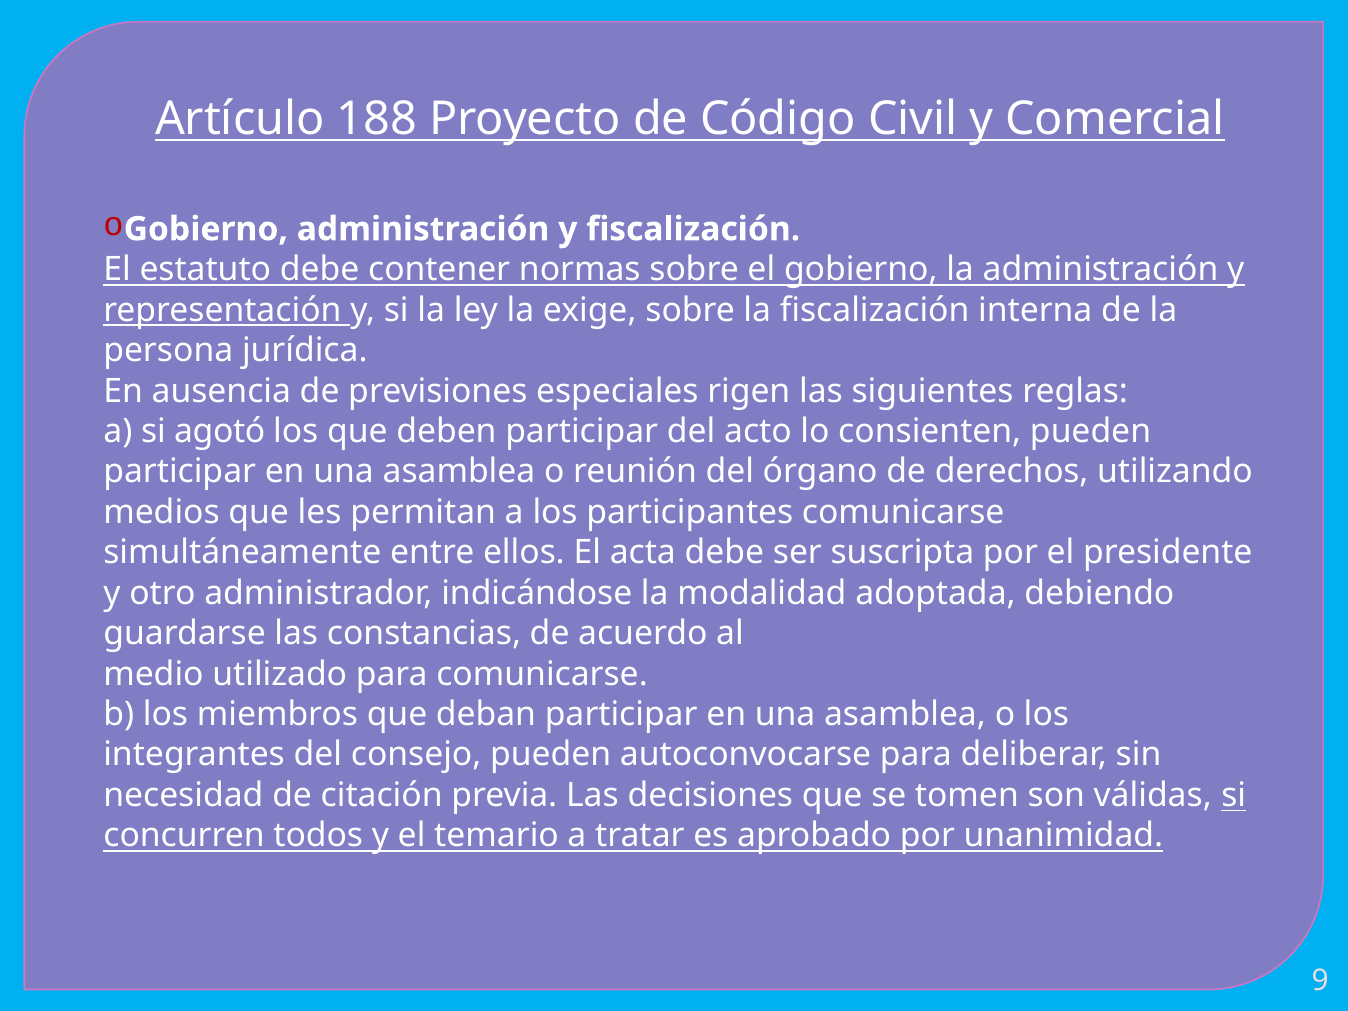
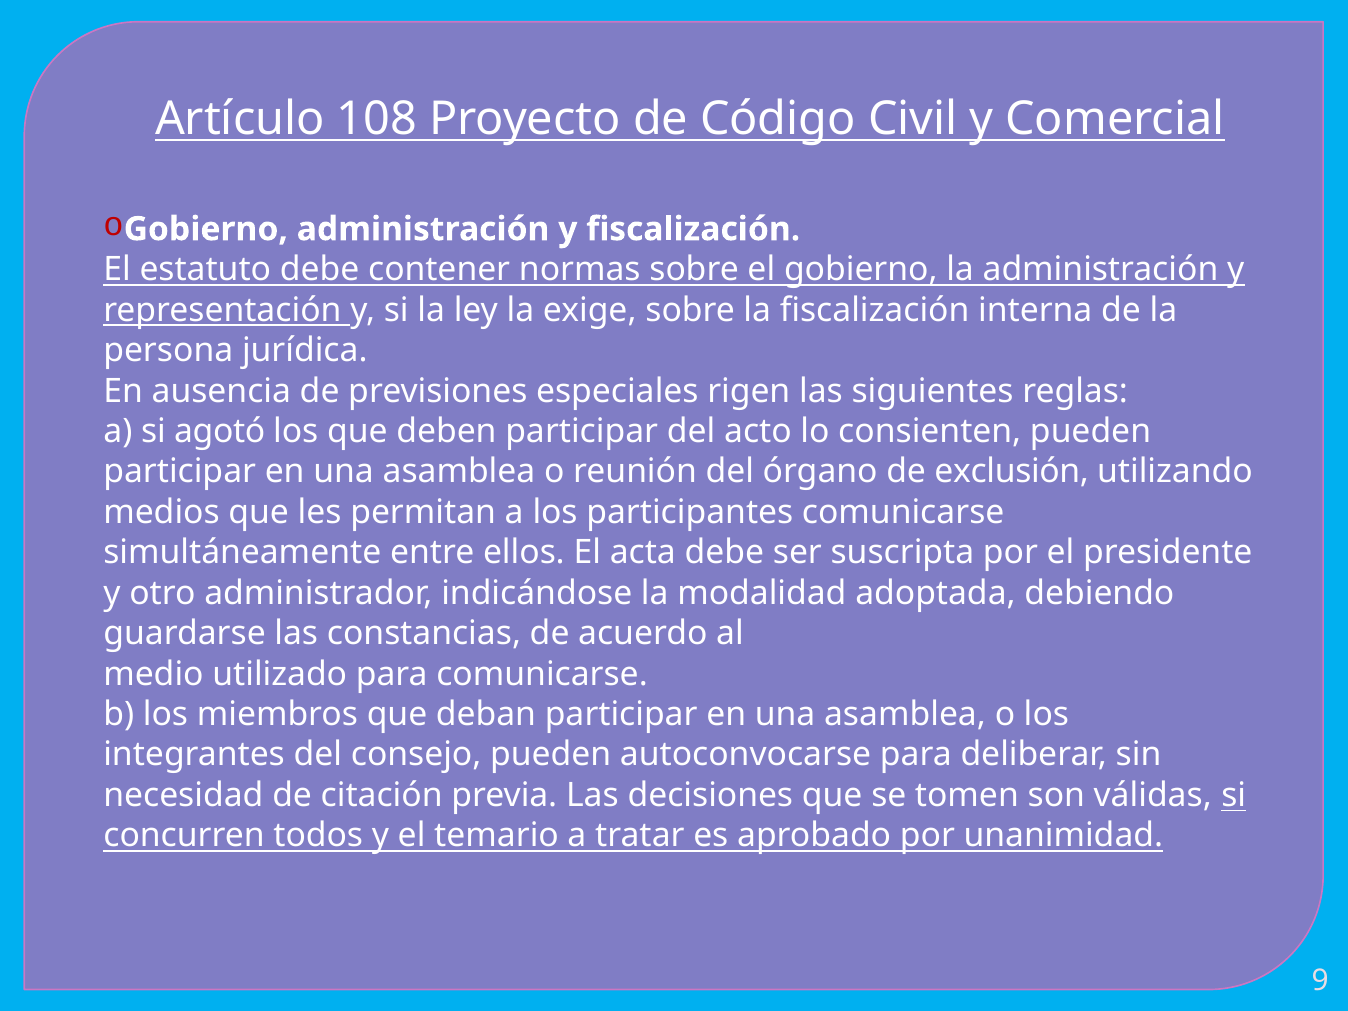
188: 188 -> 108
derechos: derechos -> exclusión
